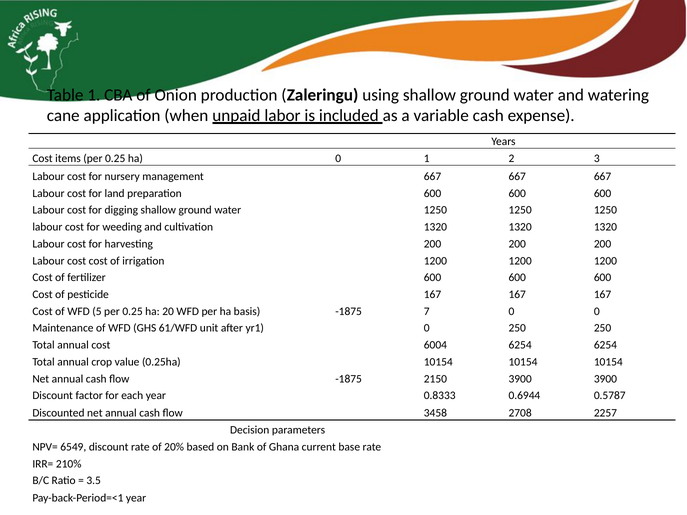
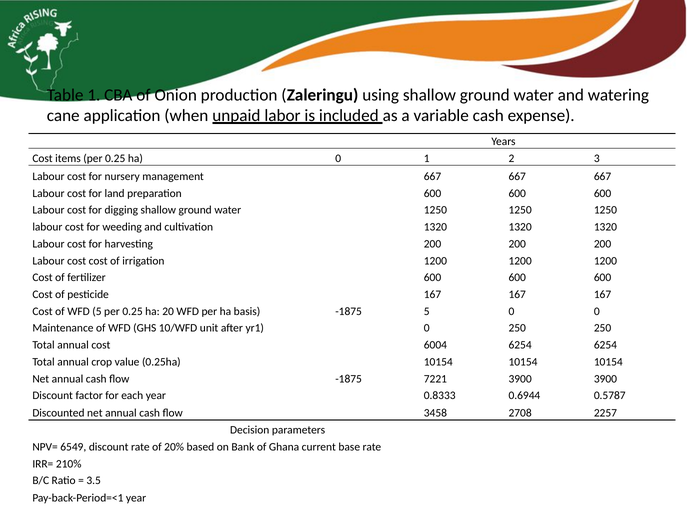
-1875 7: 7 -> 5
61/WFD: 61/WFD -> 10/WFD
2150: 2150 -> 7221
